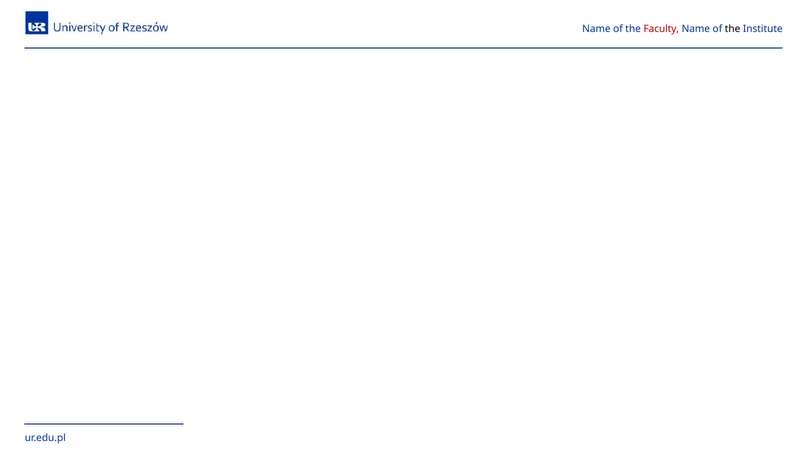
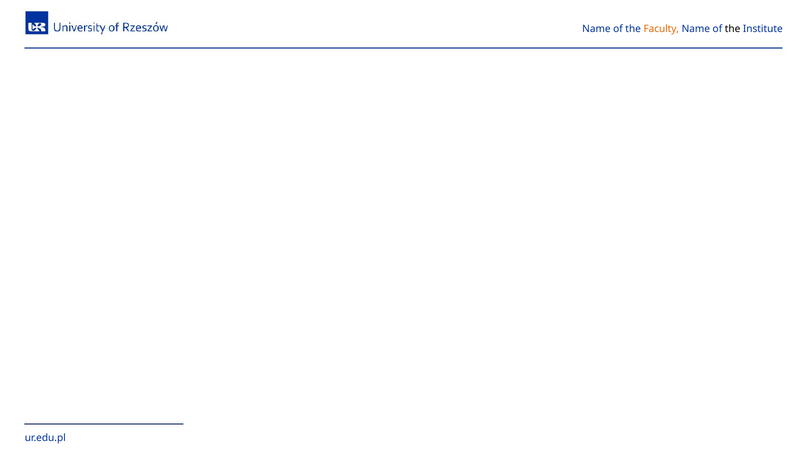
Faculty colour: red -> orange
